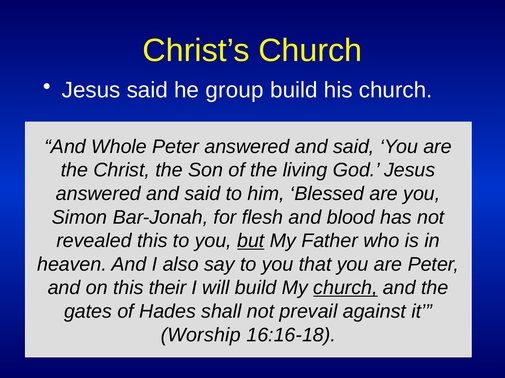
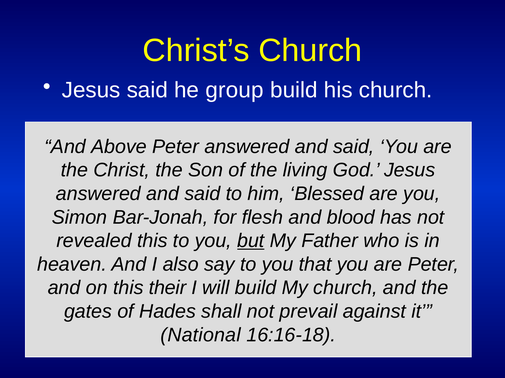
Whole: Whole -> Above
church at (345, 288) underline: present -> none
Worship: Worship -> National
